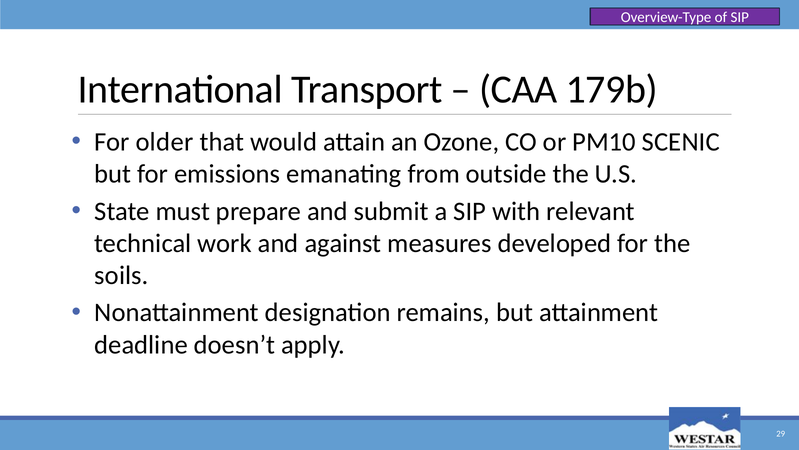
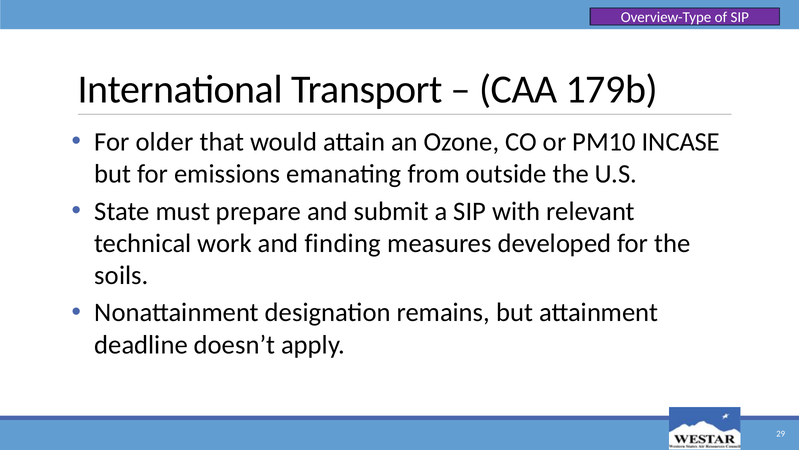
SCENIC: SCENIC -> INCASE
against: against -> finding
